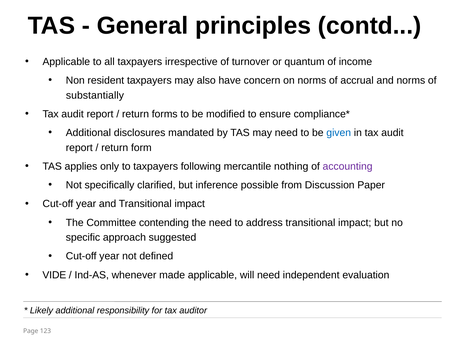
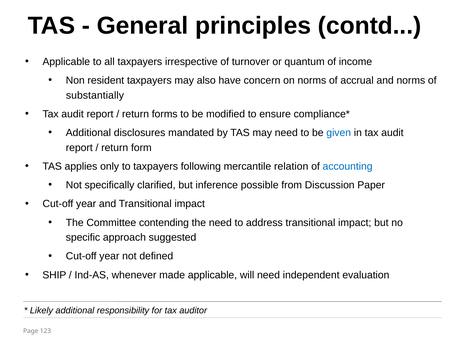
nothing: nothing -> relation
accounting colour: purple -> blue
VIDE: VIDE -> SHIP
